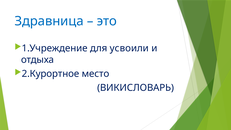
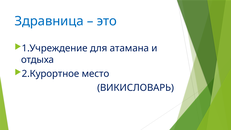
усвоили: усвоили -> атамана
